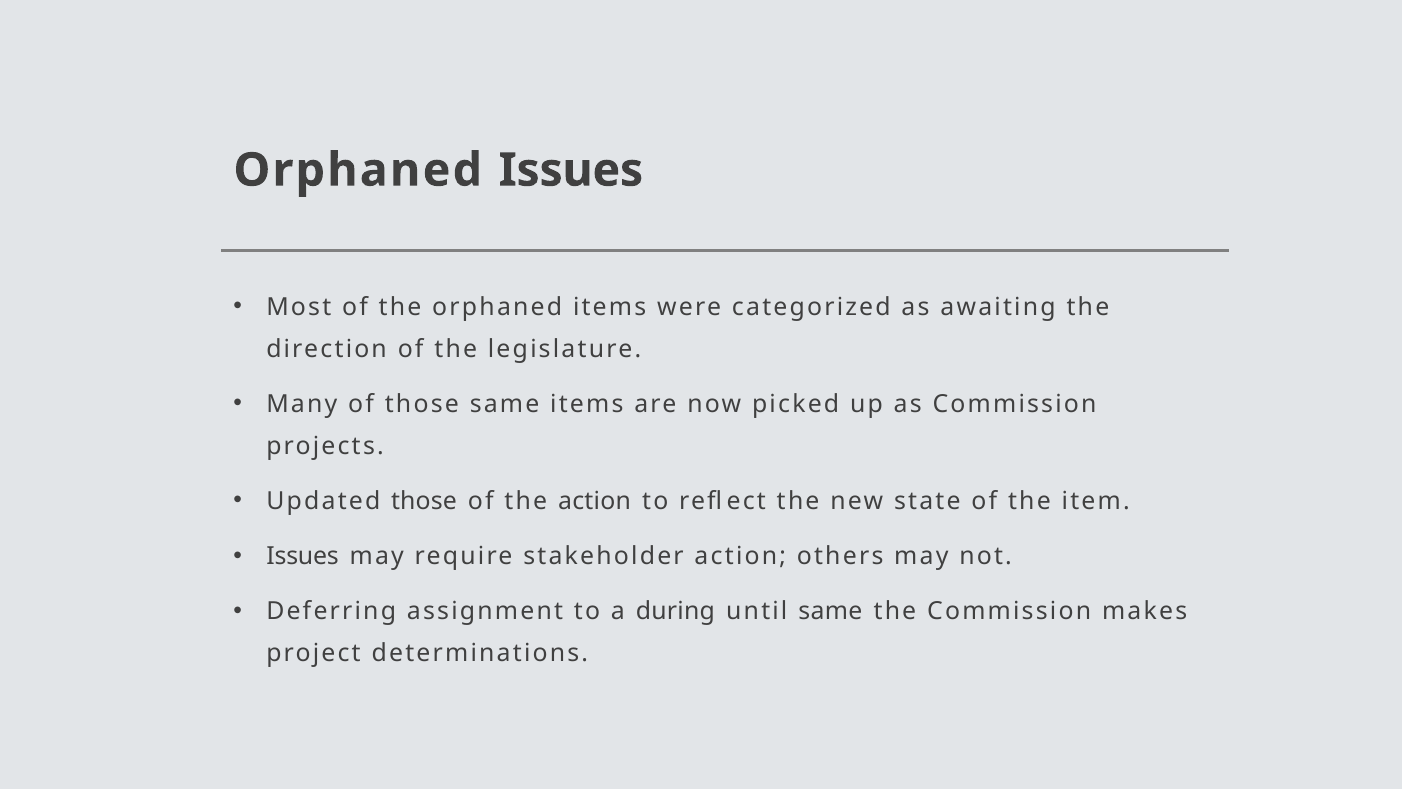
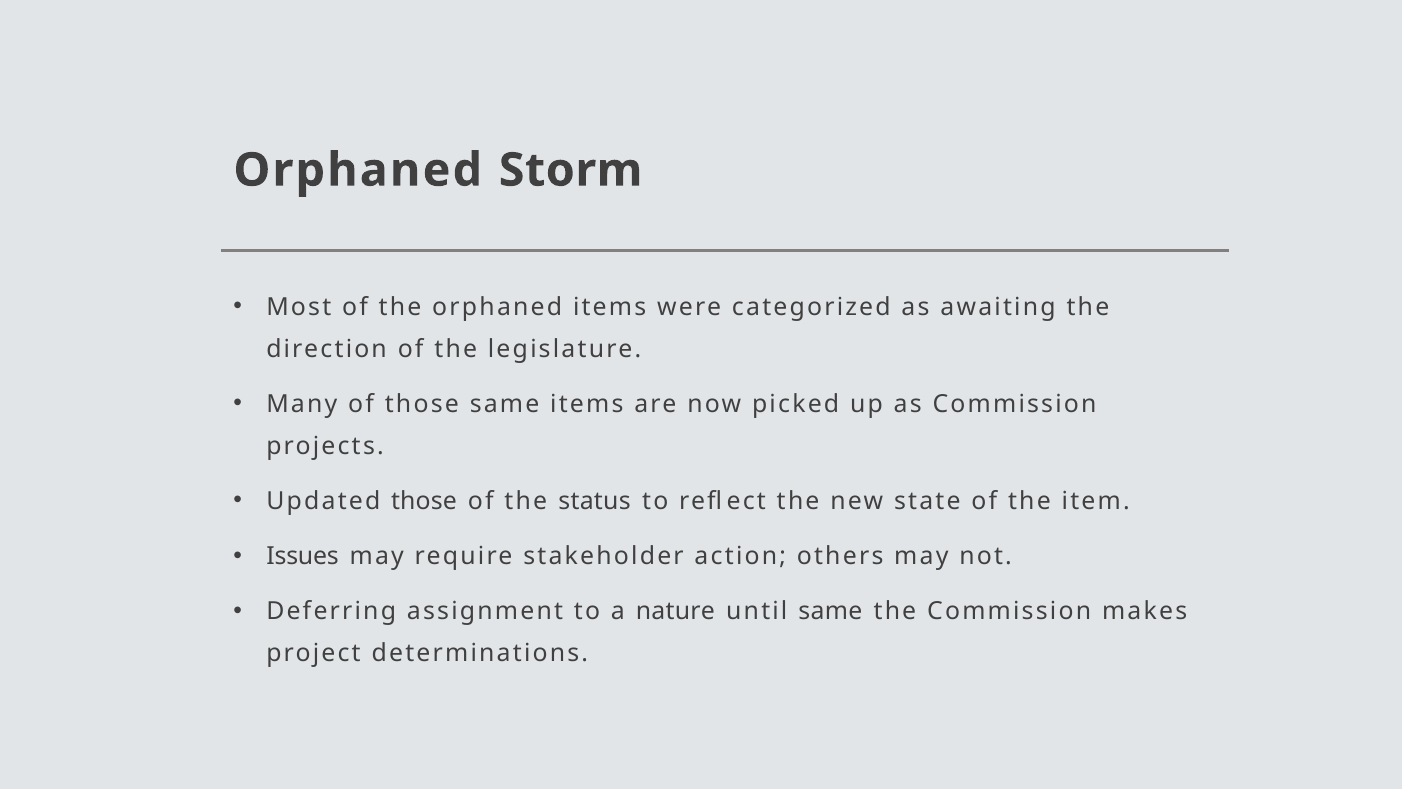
Orphaned Issues: Issues -> Storm
the action: action -> status
during: during -> nature
